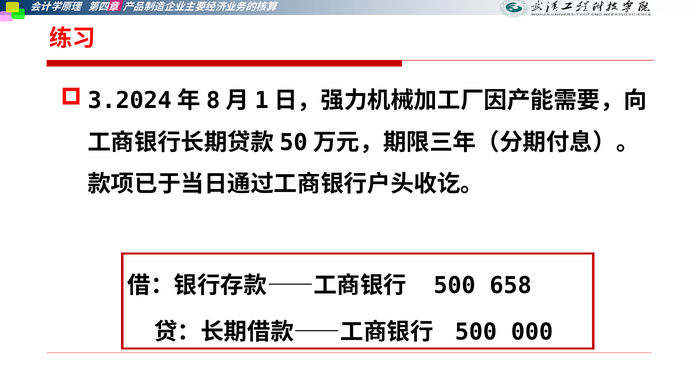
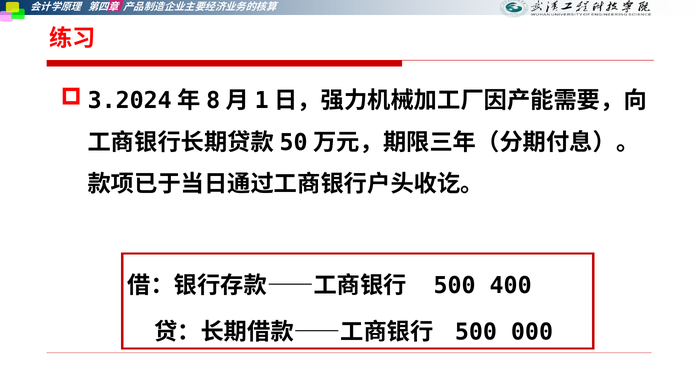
658: 658 -> 400
